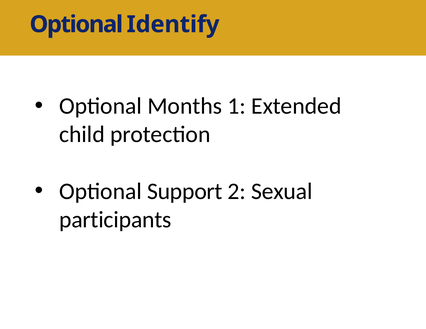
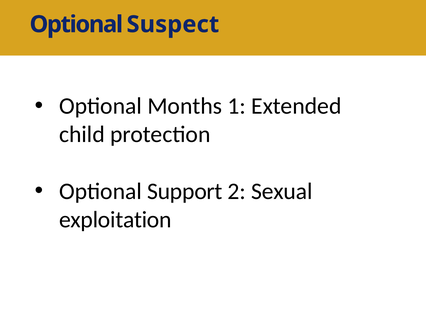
Identify: Identify -> Suspect
participants: participants -> exploitation
